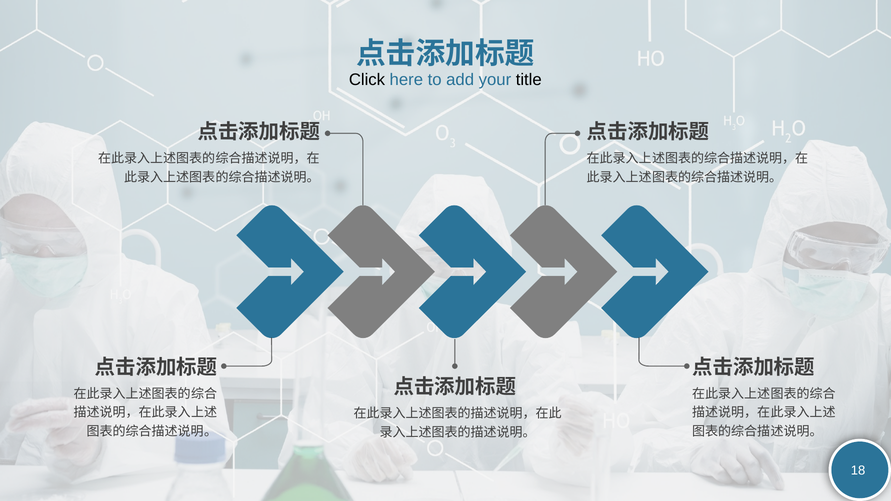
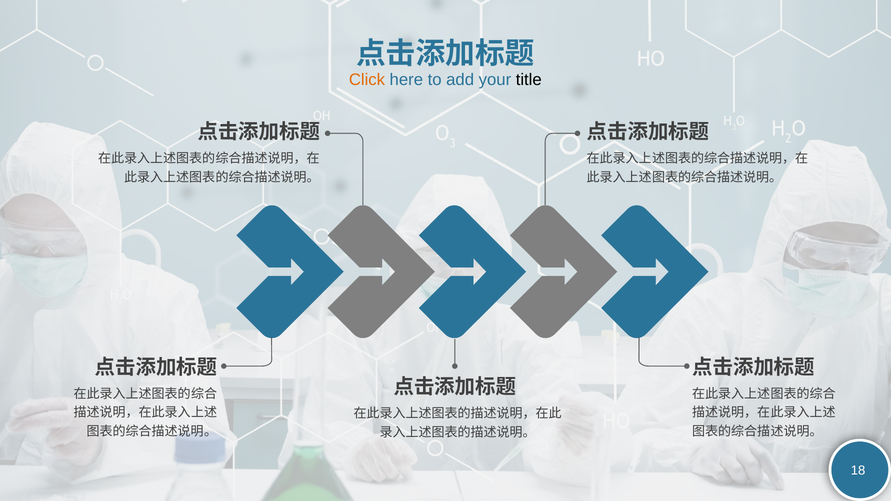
Click colour: black -> orange
